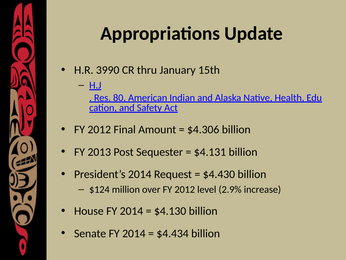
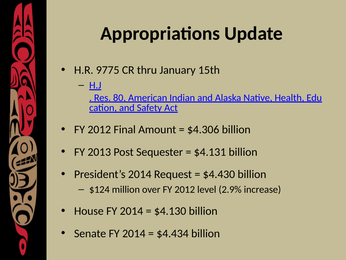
3990: 3990 -> 9775
